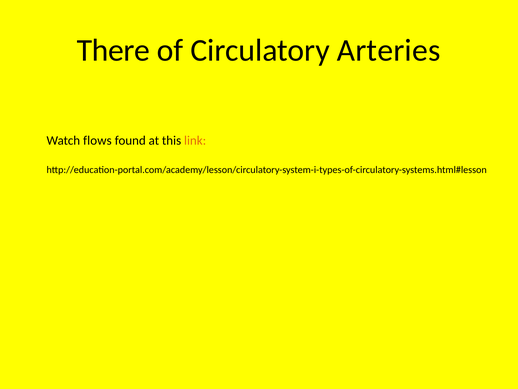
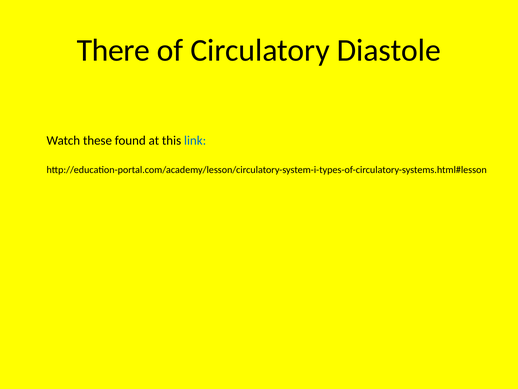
Arteries: Arteries -> Diastole
flows: flows -> these
link colour: orange -> blue
